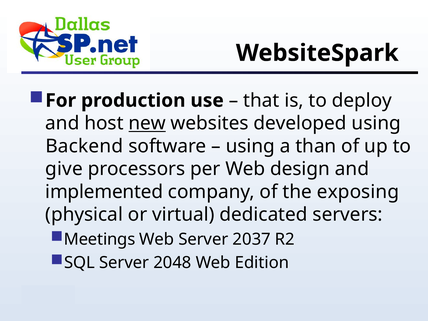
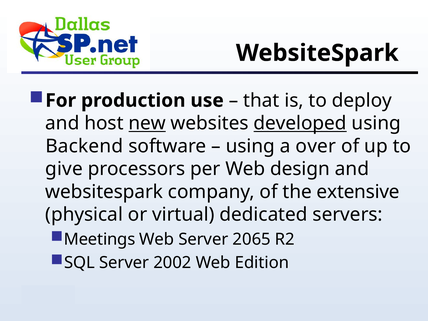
developed underline: none -> present
than: than -> over
implemented at (104, 192): implemented -> websitespark
exposing: exposing -> extensive
2037: 2037 -> 2065
2048: 2048 -> 2002
